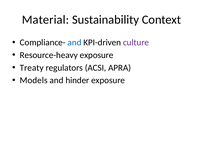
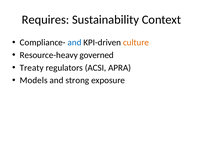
Material: Material -> Requires
culture colour: purple -> orange
Resource-heavy exposure: exposure -> governed
hinder: hinder -> strong
